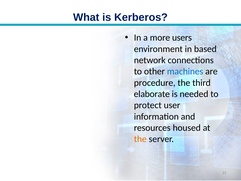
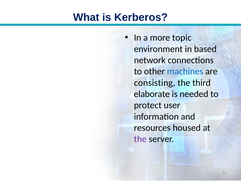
users: users -> topic
procedure: procedure -> consisting
the at (140, 139) colour: orange -> purple
